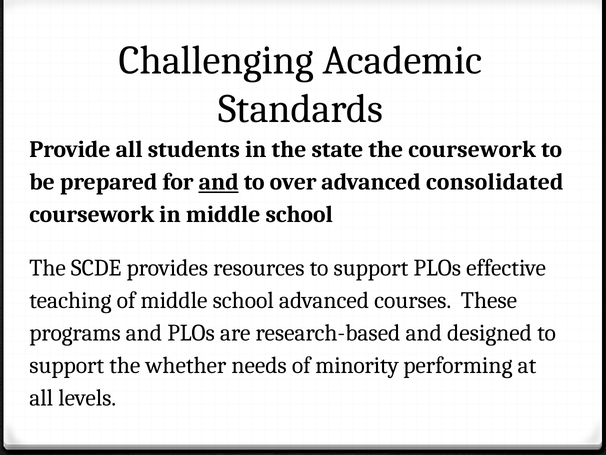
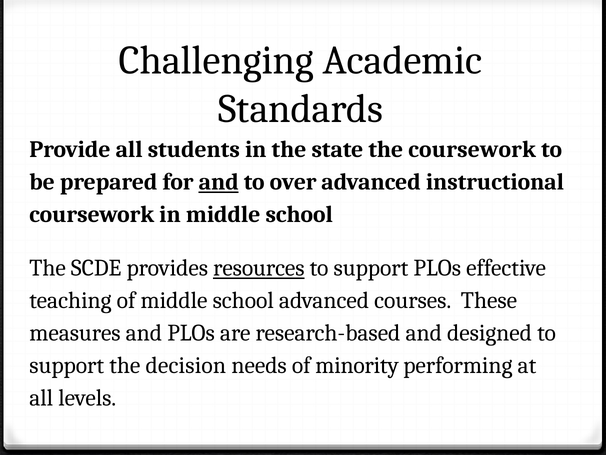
consolidated: consolidated -> instructional
resources underline: none -> present
programs: programs -> measures
whether: whether -> decision
